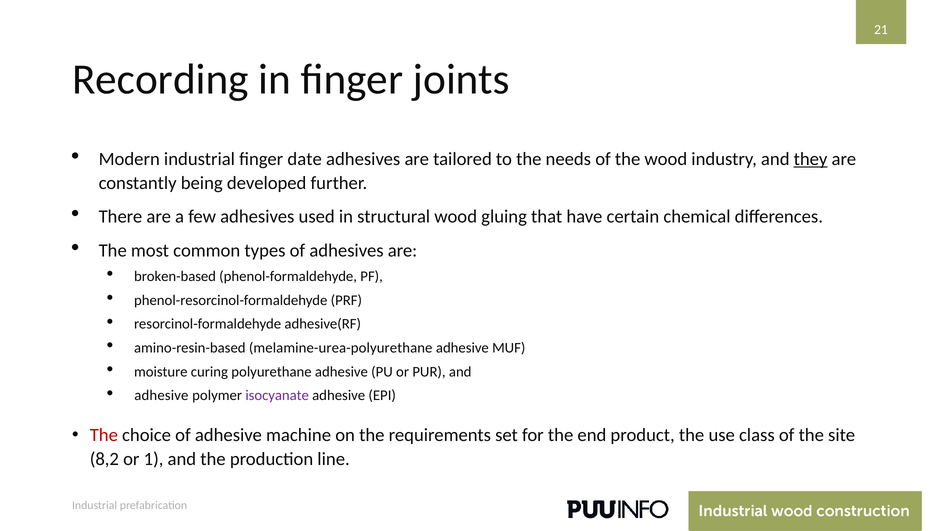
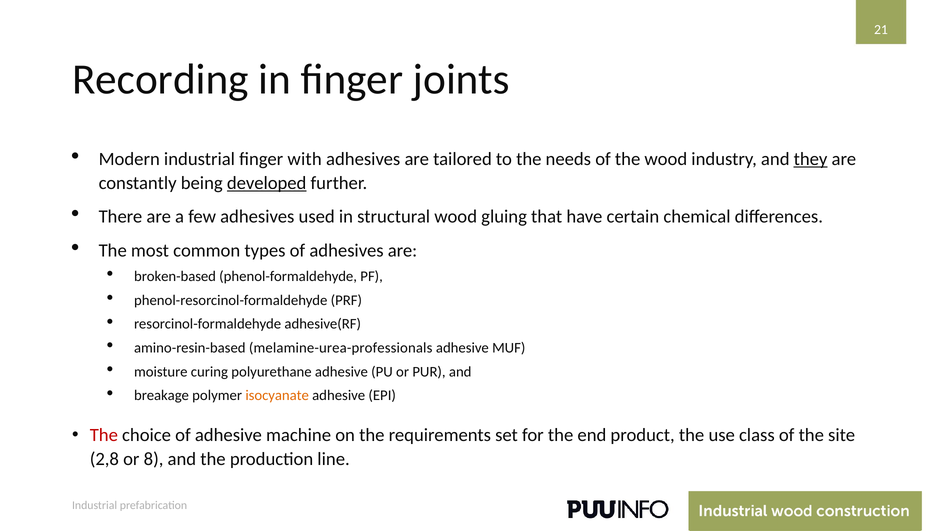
date: date -> with
developed underline: none -> present
melamine-urea-polyurethane: melamine-urea-polyurethane -> melamine-urea-professionals
adhesive at (161, 396): adhesive -> breakage
isocyanate colour: purple -> orange
8,2: 8,2 -> 2,8
1: 1 -> 8
